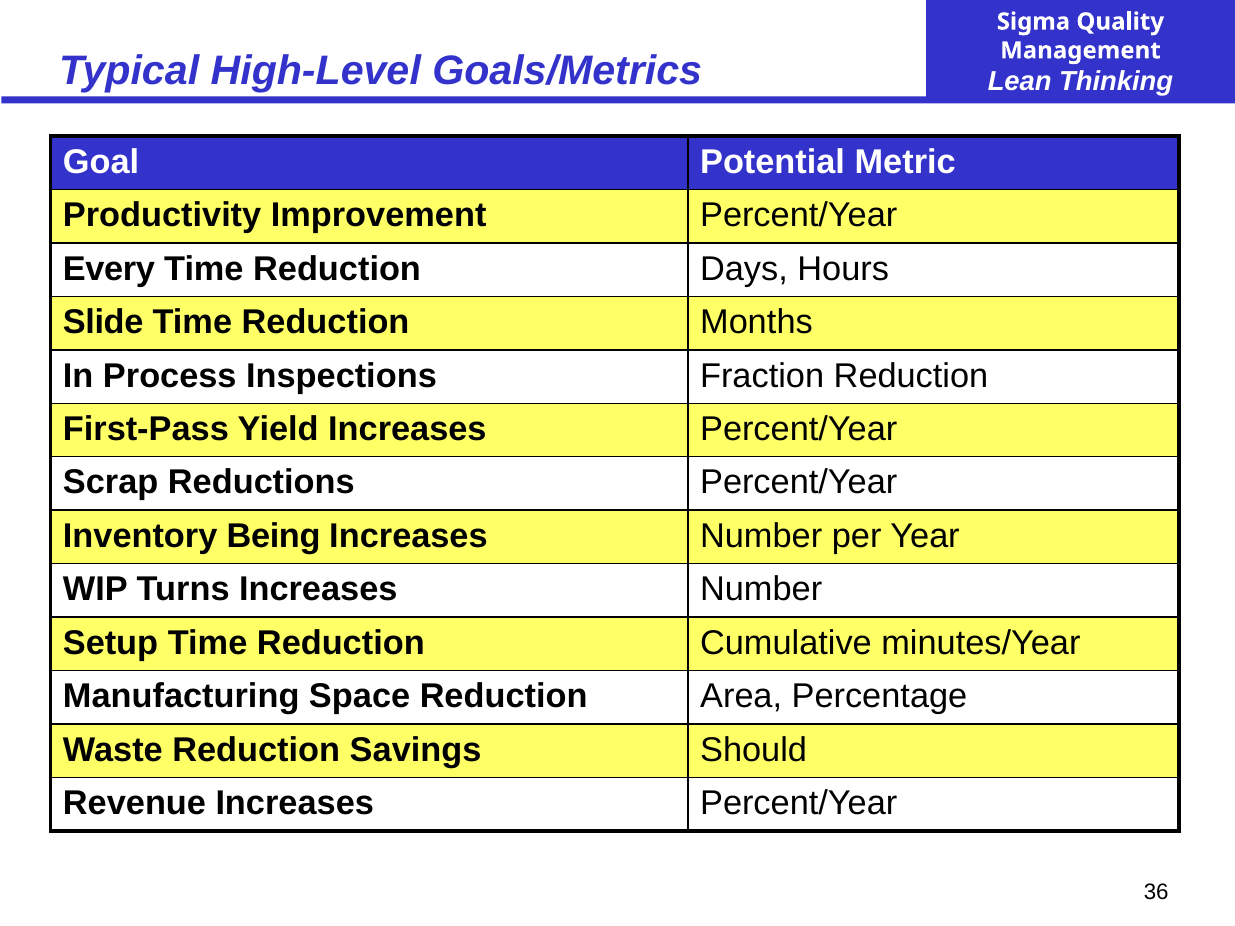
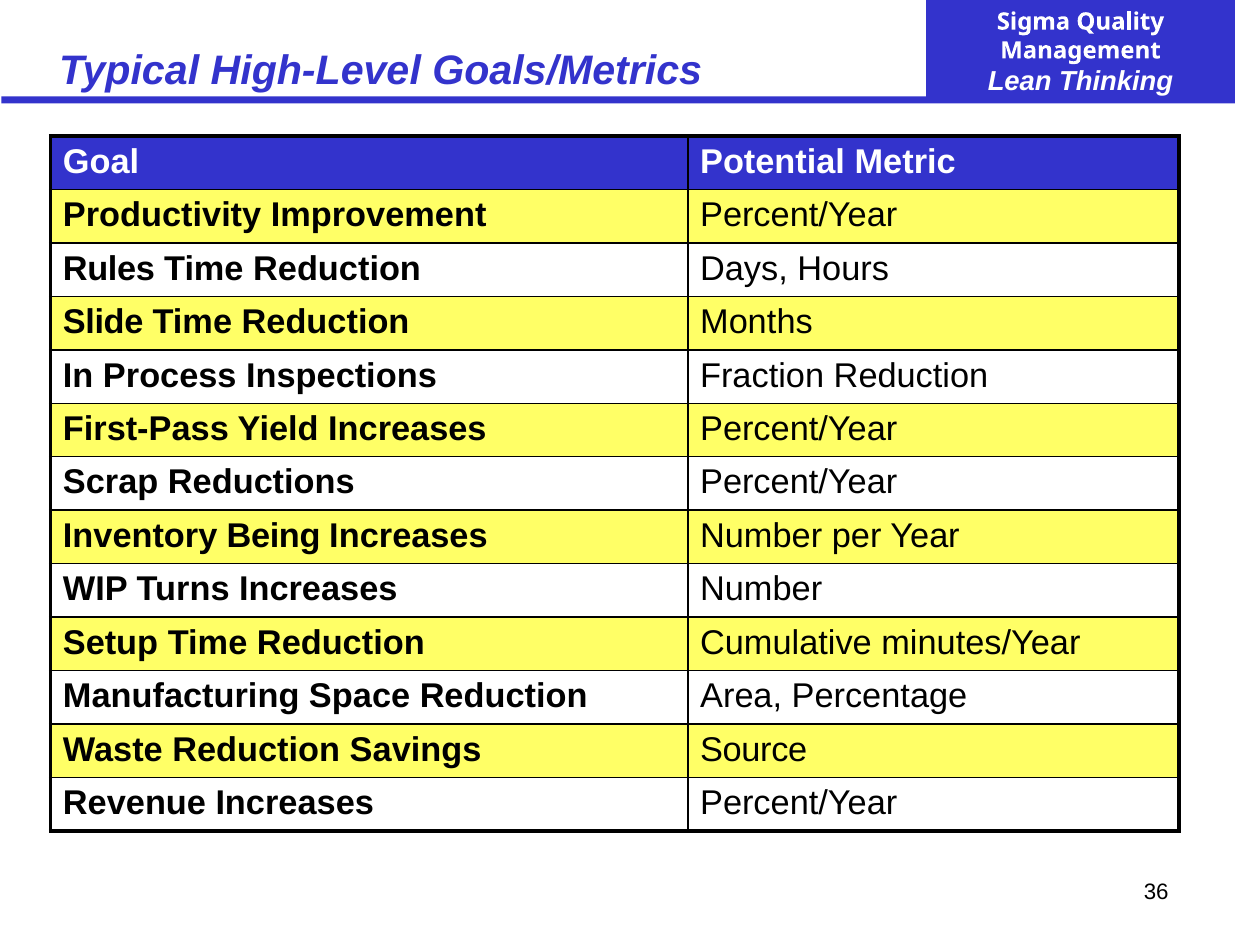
Every: Every -> Rules
Should: Should -> Source
